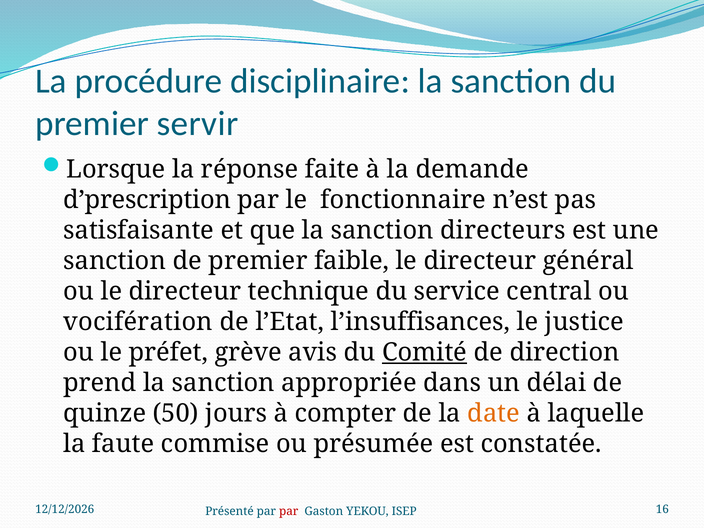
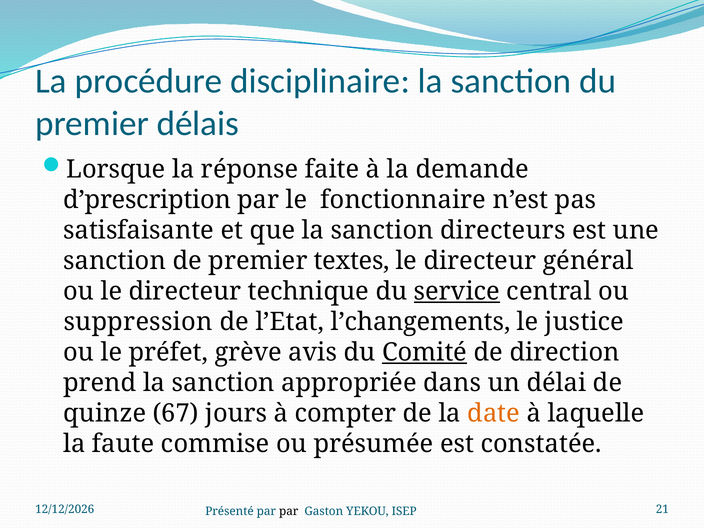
servir: servir -> délais
faible: faible -> textes
service underline: none -> present
vocifération: vocifération -> suppression
l’insuffisances: l’insuffisances -> l’changements
50: 50 -> 67
16: 16 -> 21
par at (289, 511) colour: red -> black
